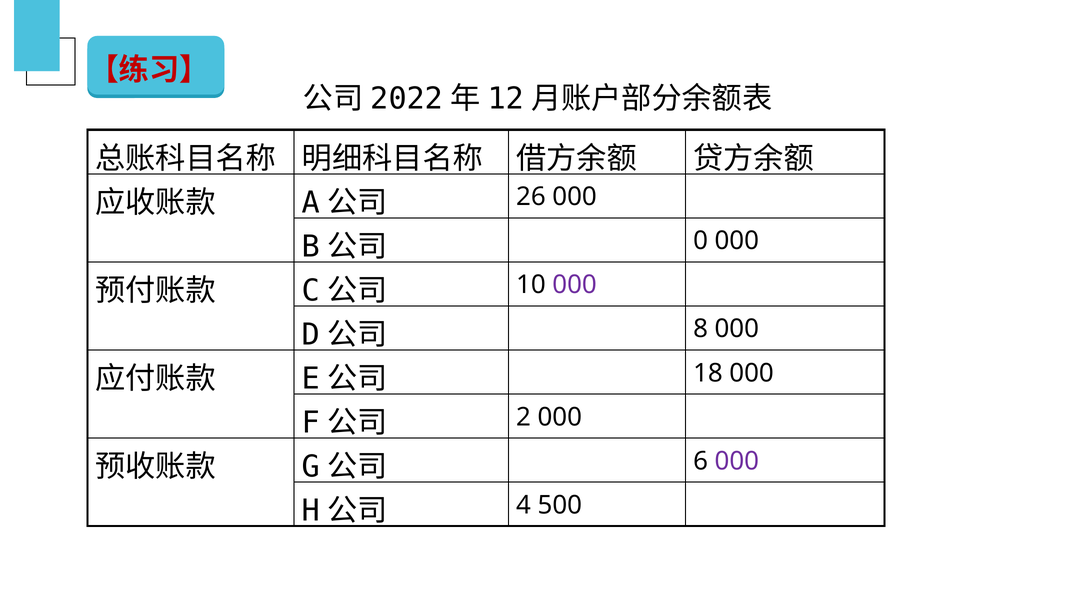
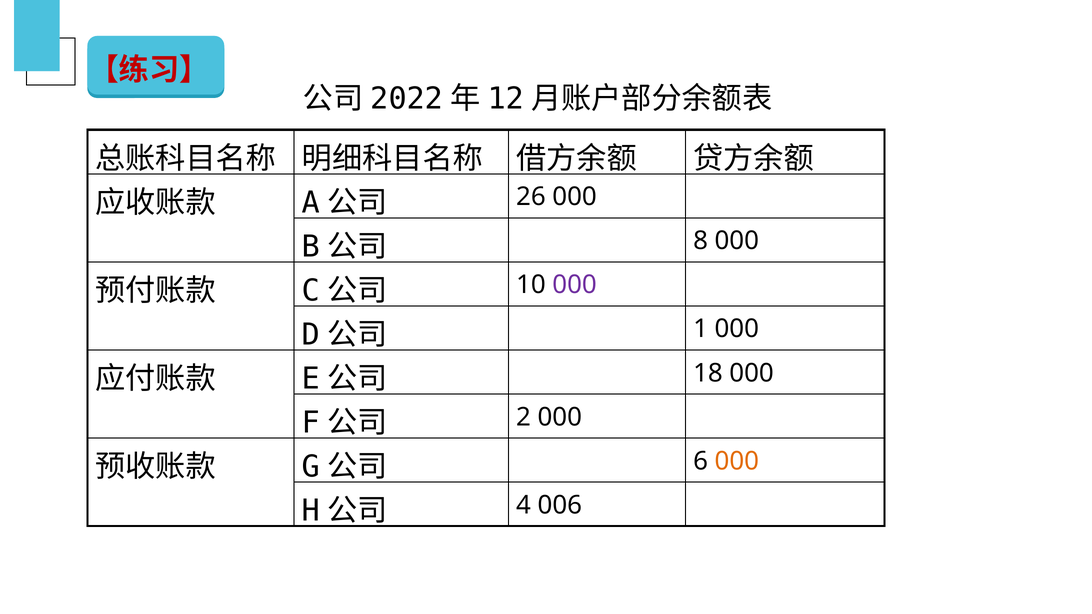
0: 0 -> 8
8: 8 -> 1
000 at (737, 461) colour: purple -> orange
500: 500 -> 006
